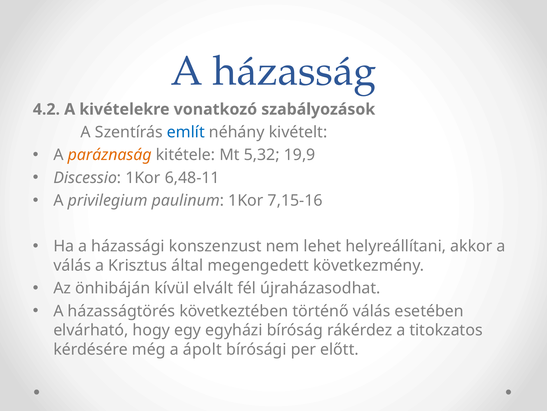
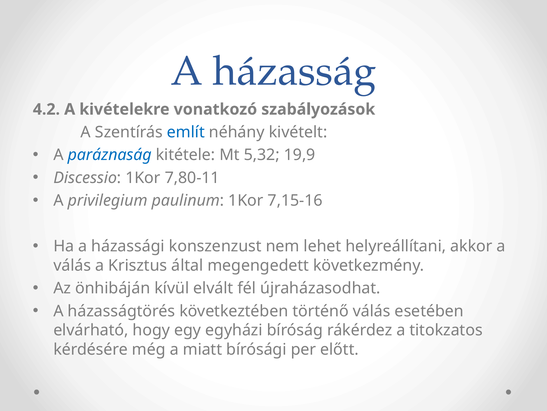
paráznaság colour: orange -> blue
6,48-11: 6,48-11 -> 7,80-11
ápolt: ápolt -> miatt
